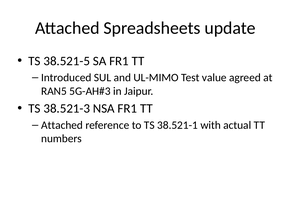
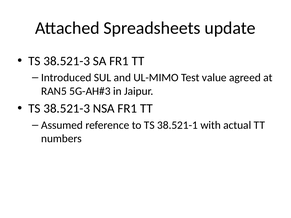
38.521-5 at (67, 61): 38.521-5 -> 38.521-3
Attached at (62, 125): Attached -> Assumed
